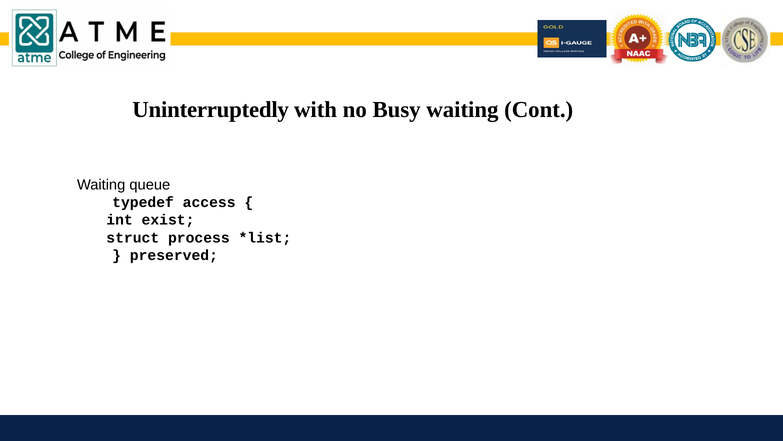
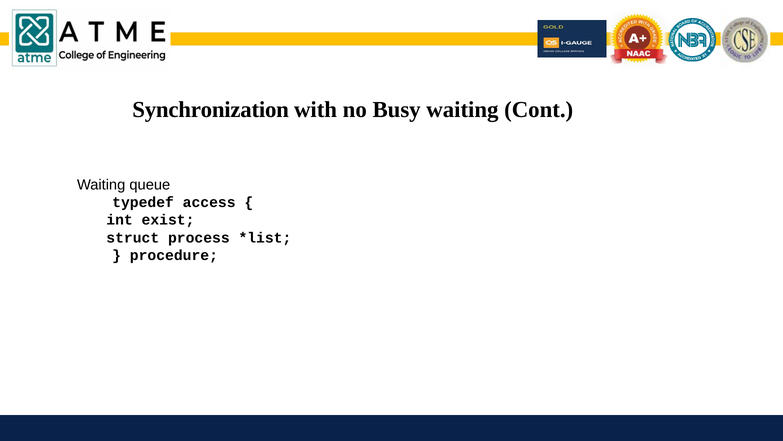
Uninterruptedly: Uninterruptedly -> Synchronization
preserved: preserved -> procedure
